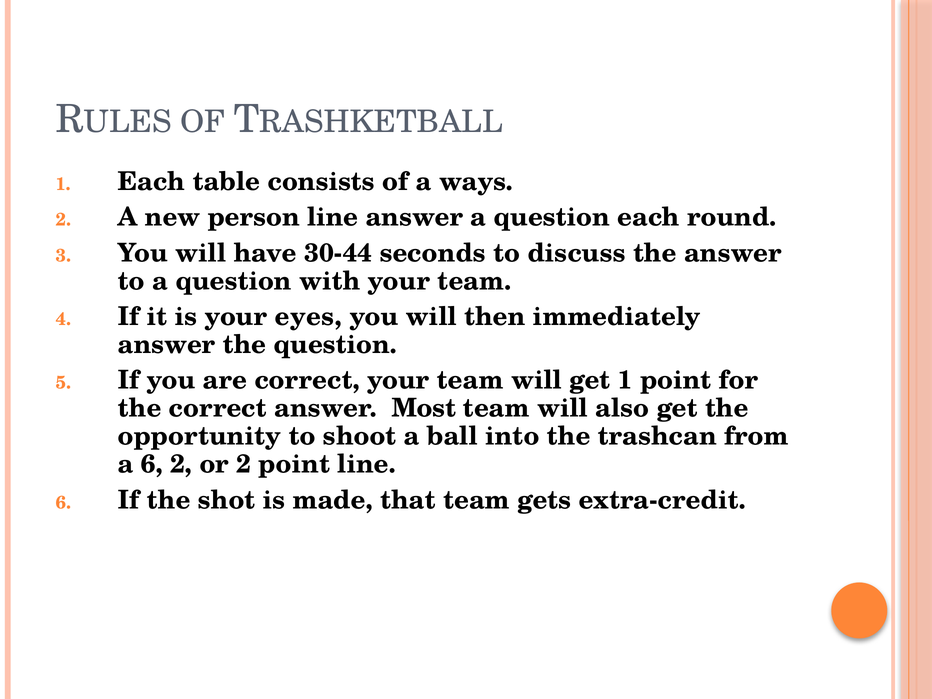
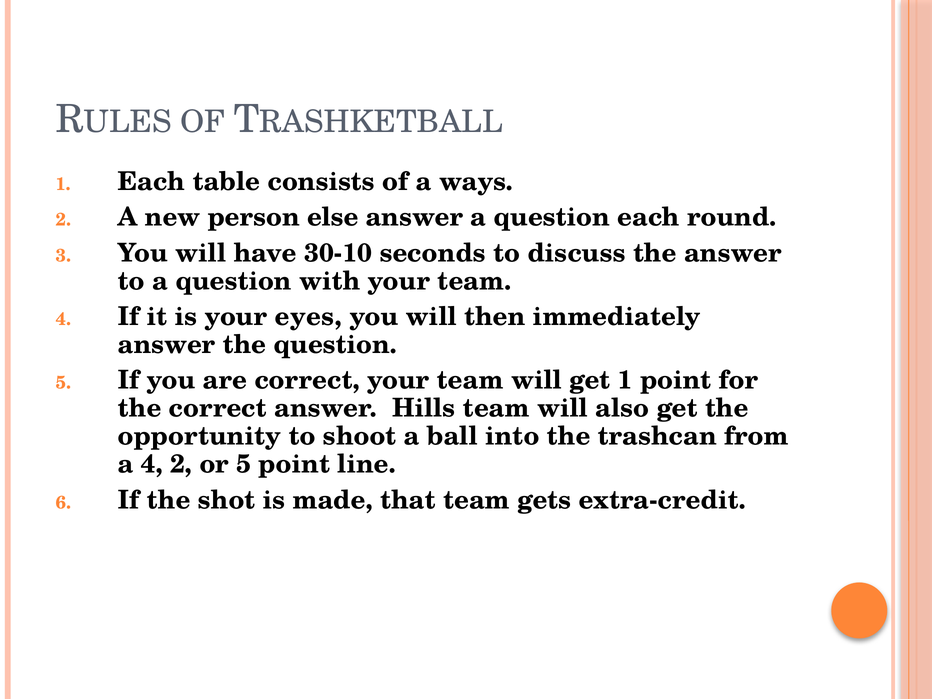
person line: line -> else
30-44: 30-44 -> 30-10
Most: Most -> Hills
a 6: 6 -> 4
or 2: 2 -> 5
